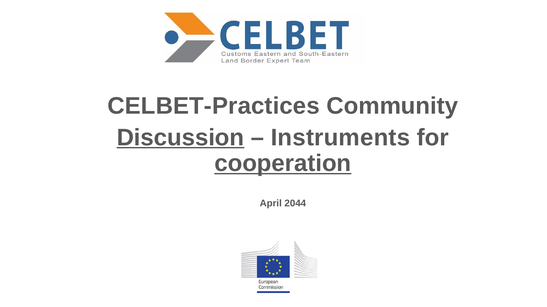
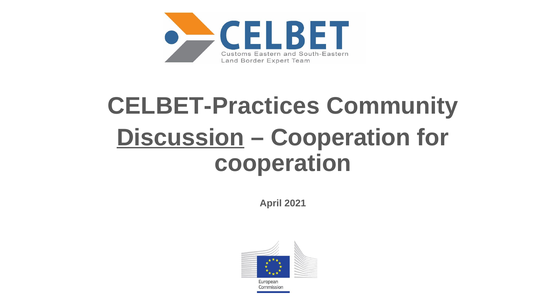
Instruments at (340, 138): Instruments -> Cooperation
cooperation at (283, 164) underline: present -> none
2044: 2044 -> 2021
